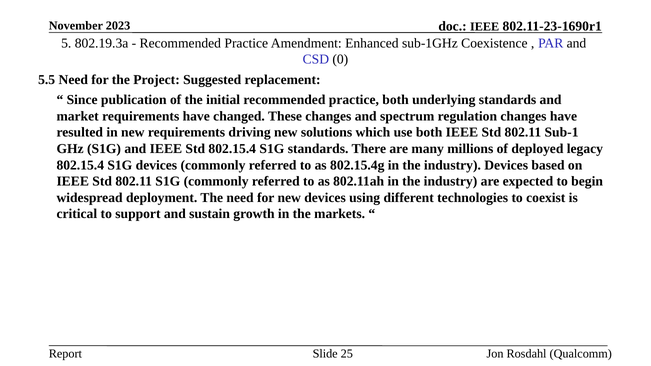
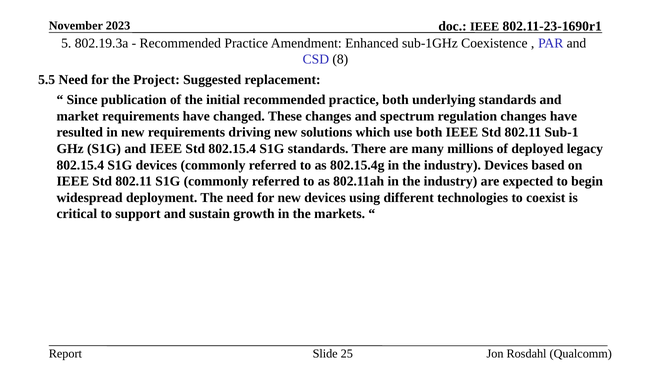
0: 0 -> 8
